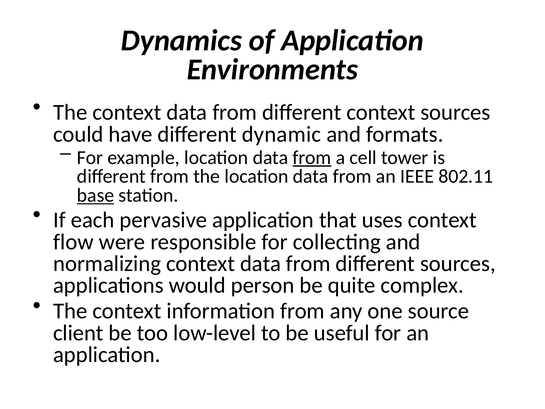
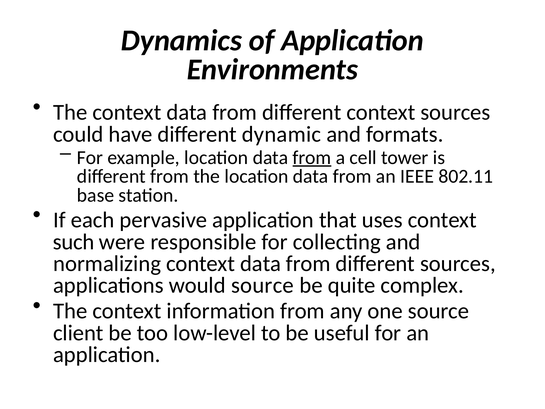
base underline: present -> none
flow: flow -> such
would person: person -> source
